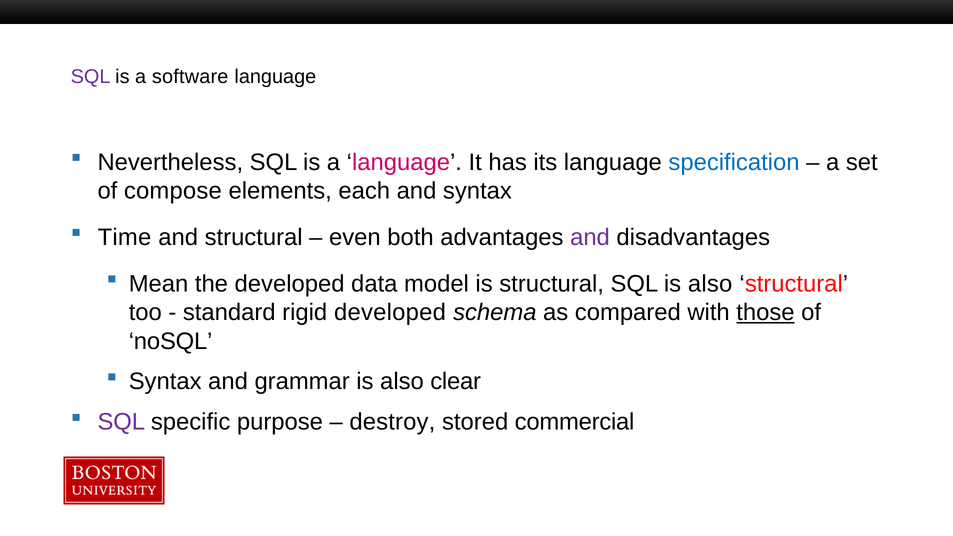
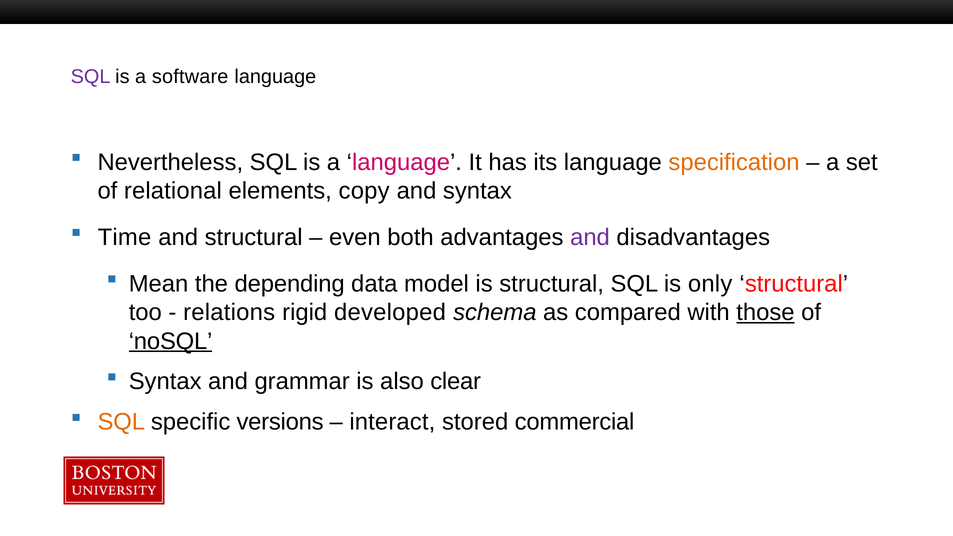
specification colour: blue -> orange
compose: compose -> relational
each: each -> copy
the developed: developed -> depending
SQL is also: also -> only
standard: standard -> relations
noSQL underline: none -> present
SQL at (121, 422) colour: purple -> orange
purpose: purpose -> versions
destroy: destroy -> interact
